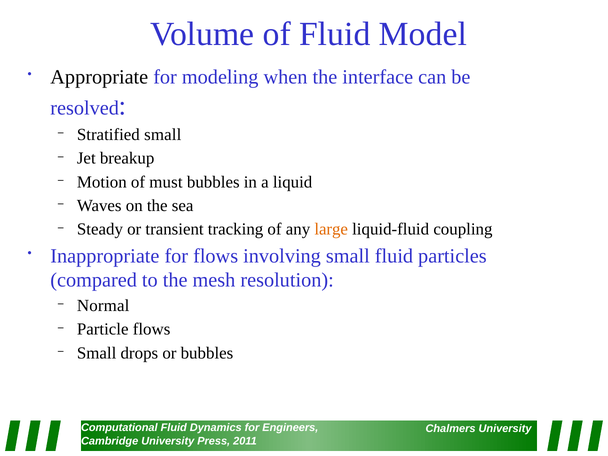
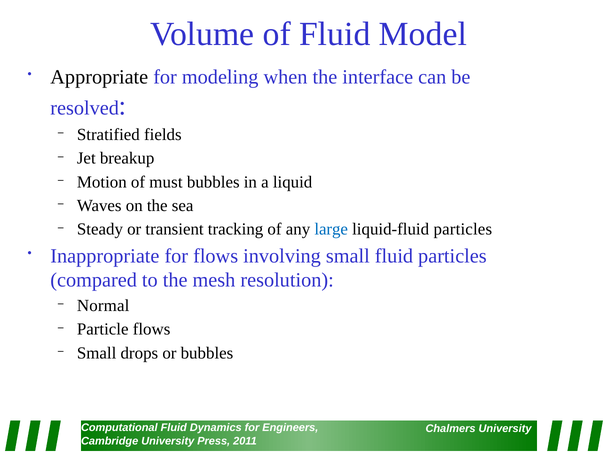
Stratified small: small -> fields
large colour: orange -> blue
liquid-fluid coupling: coupling -> particles
